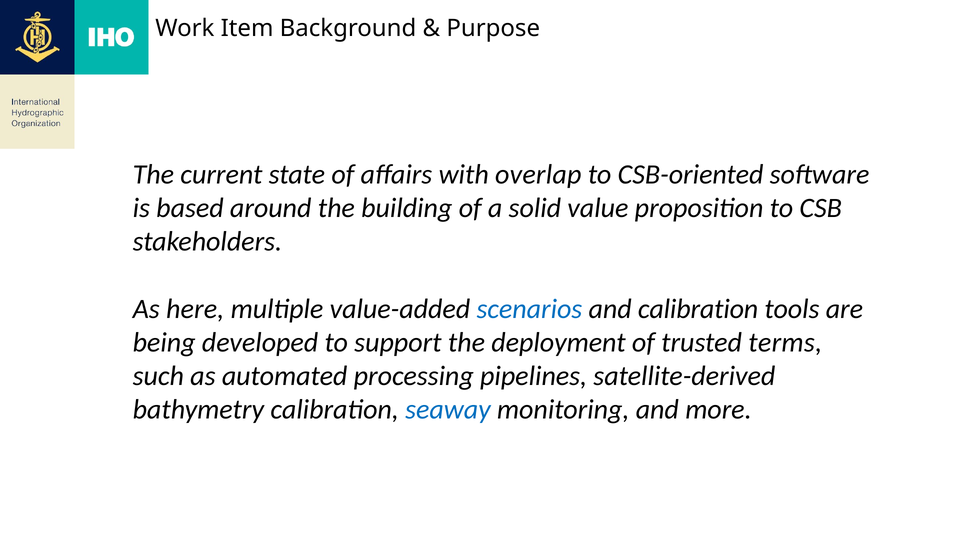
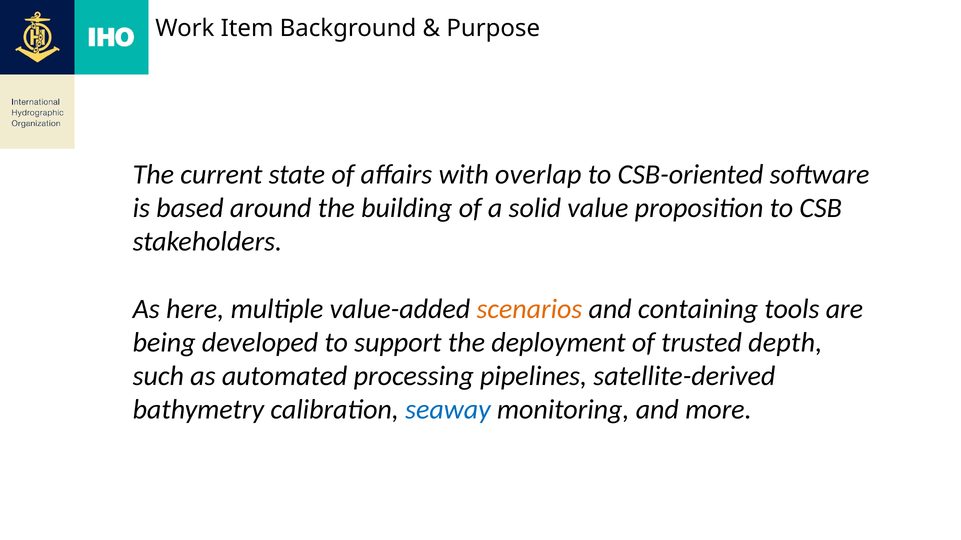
scenarios colour: blue -> orange
and calibration: calibration -> containing
terms: terms -> depth
